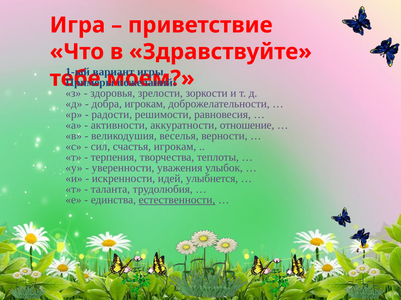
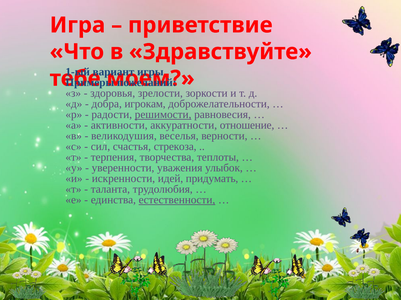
решимости underline: none -> present
счастья игрокам: игрокам -> стрекоза
улыбнется: улыбнется -> придумать
